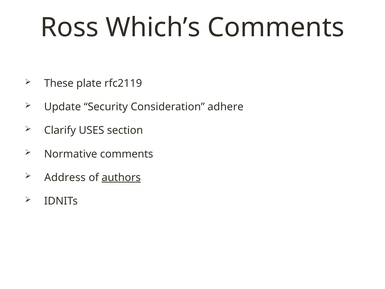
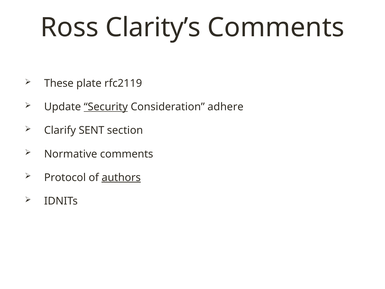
Which’s: Which’s -> Clarity’s
Security underline: none -> present
USES: USES -> SENT
Address: Address -> Protocol
